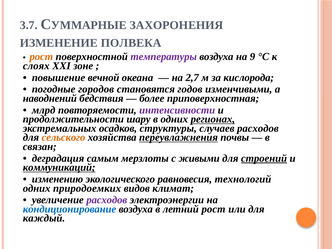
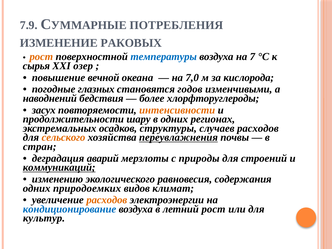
3.7: 3.7 -> 7.9
ЗАХОРОНЕНИЯ: ЗАХОРОНЕНИЯ -> ПОТРЕБЛЕНИЯ
ПОЛВЕКА: ПОЛВЕКА -> РАКОВЫХ
температуры colour: purple -> blue
9: 9 -> 7
слоях: слоях -> сырья
зоне: зоне -> озер
2,7: 2,7 -> 7,0
городов: городов -> глазных
приповерхностная: приповерхностная -> хлорфторуглероды
млрд: млрд -> засух
интенсивности colour: purple -> orange
регионах underline: present -> none
связан: связан -> стран
самым: самым -> аварий
живыми: живыми -> природы
строений underline: present -> none
технологий: технологий -> содержания
расходов at (107, 200) colour: purple -> orange
каждый: каждый -> культур
